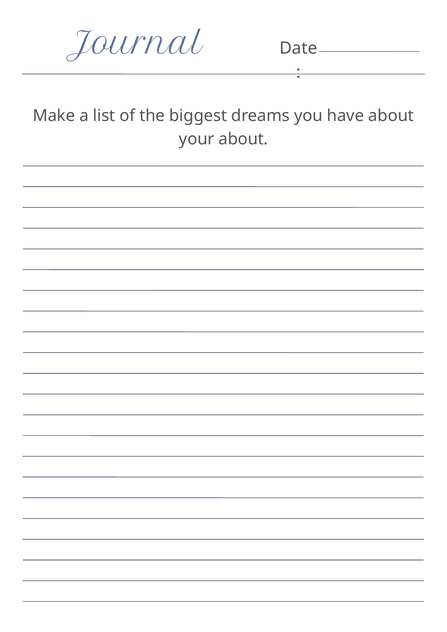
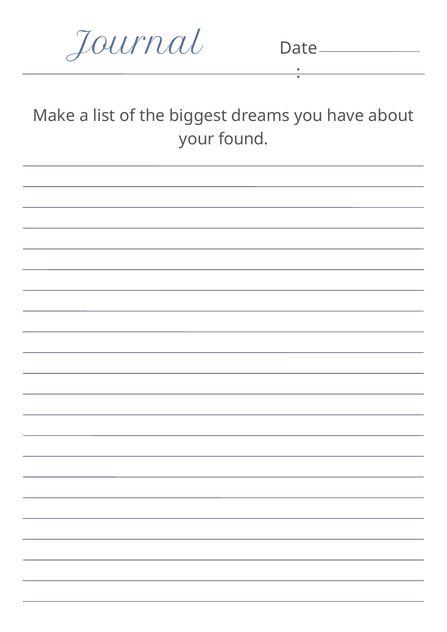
your about: about -> found
